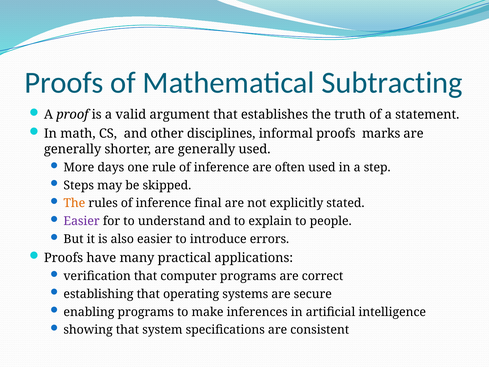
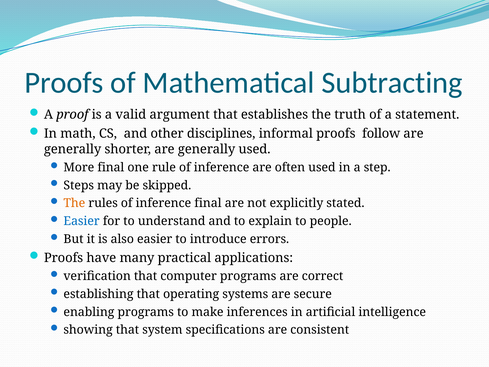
marks: marks -> follow
More days: days -> final
Easier at (82, 221) colour: purple -> blue
